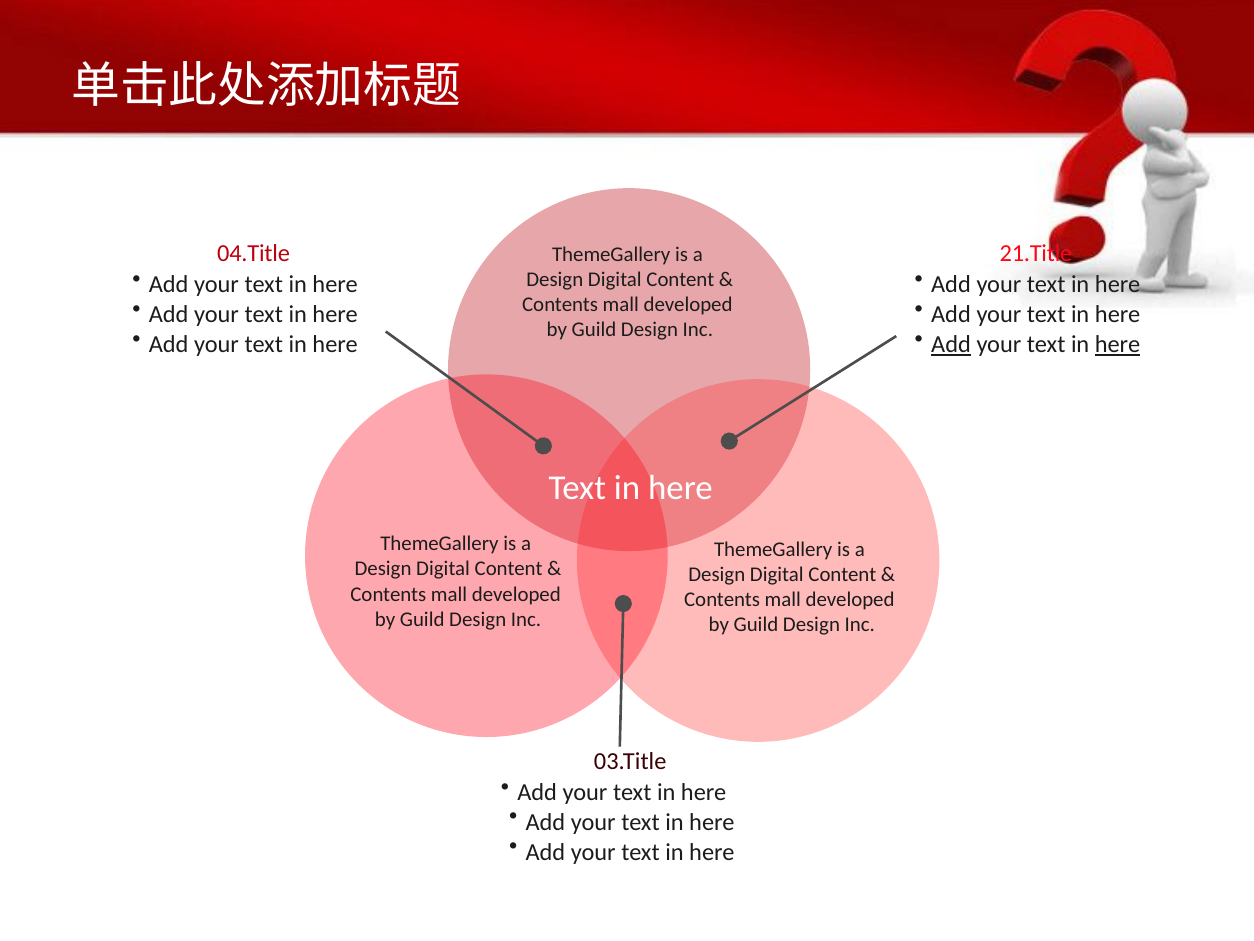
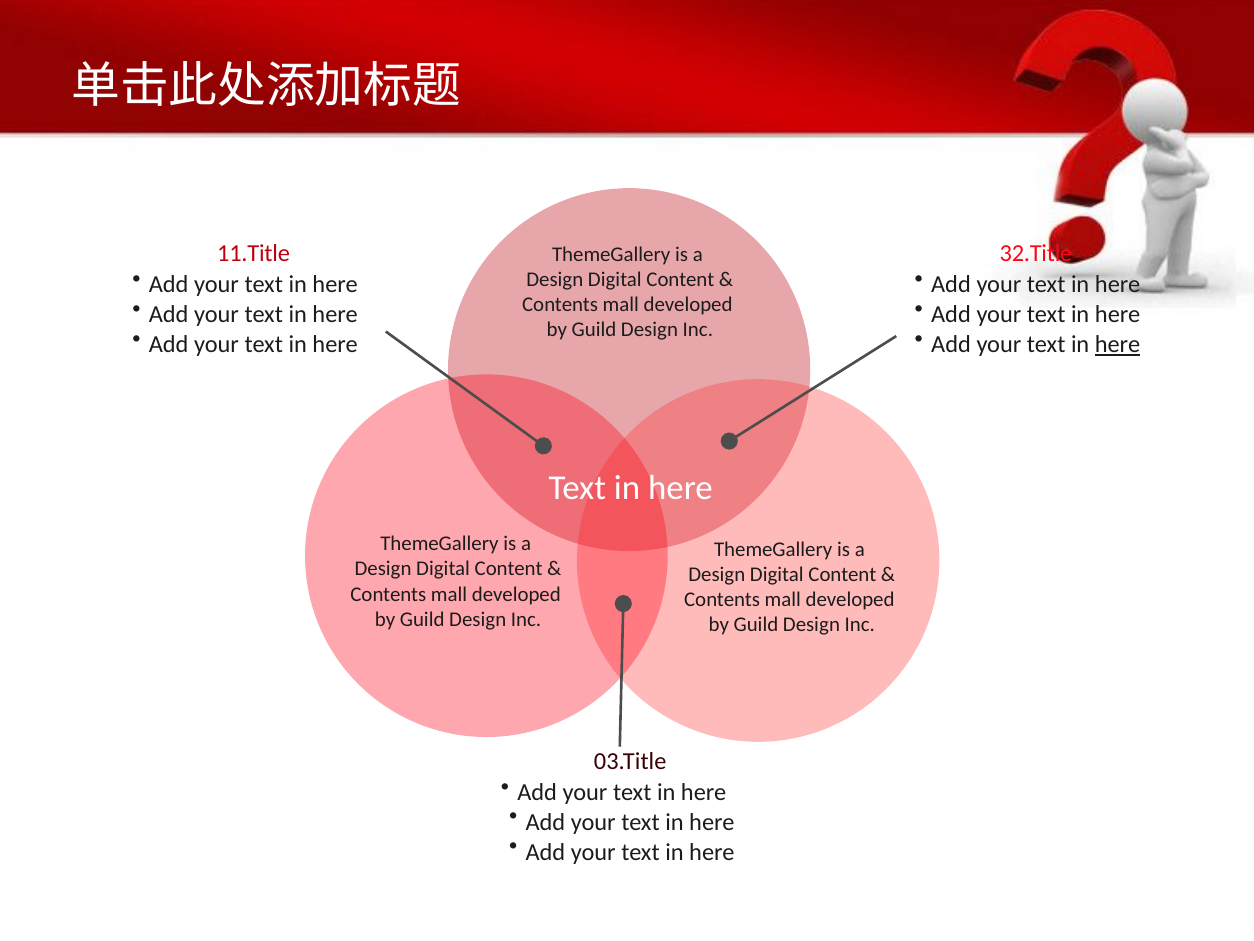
04.Title: 04.Title -> 11.Title
21.Title: 21.Title -> 32.Title
Add at (951, 344) underline: present -> none
